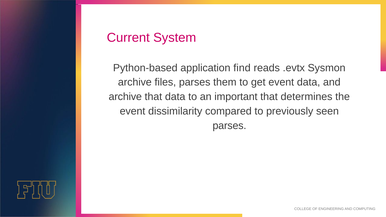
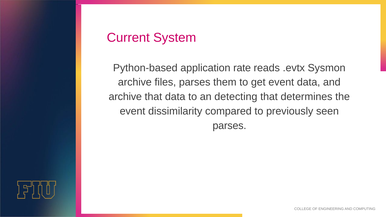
find: find -> rate
important: important -> detecting
